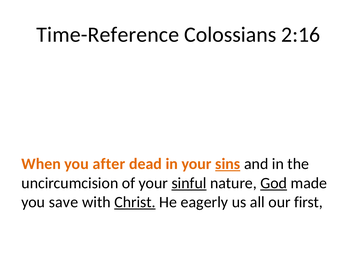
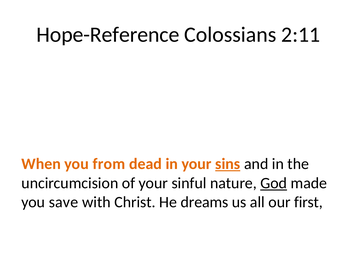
Time-Reference: Time-Reference -> Hope-Reference
2:16: 2:16 -> 2:11
after: after -> from
sinful underline: present -> none
Christ underline: present -> none
eagerly: eagerly -> dreams
